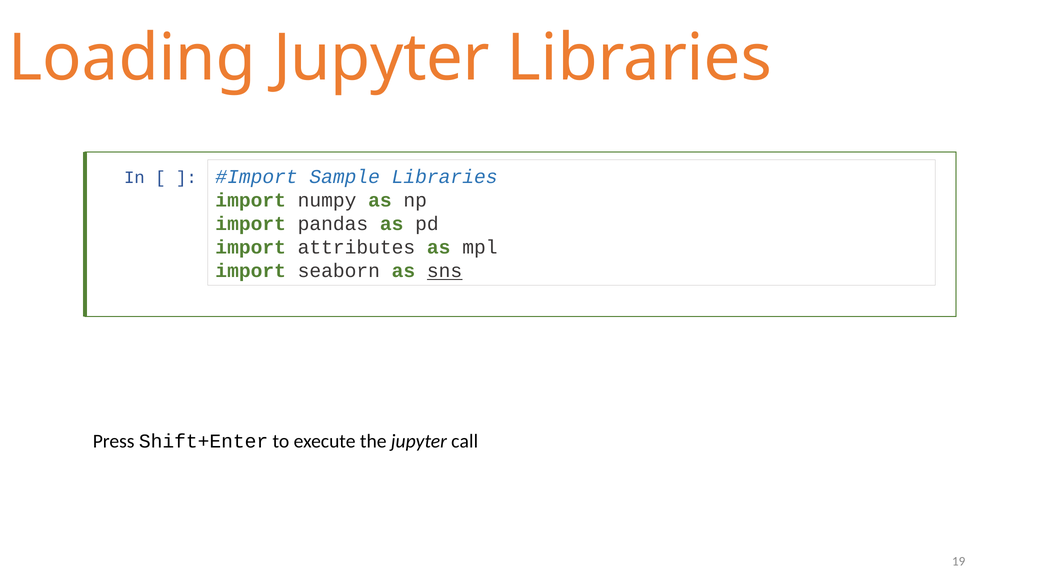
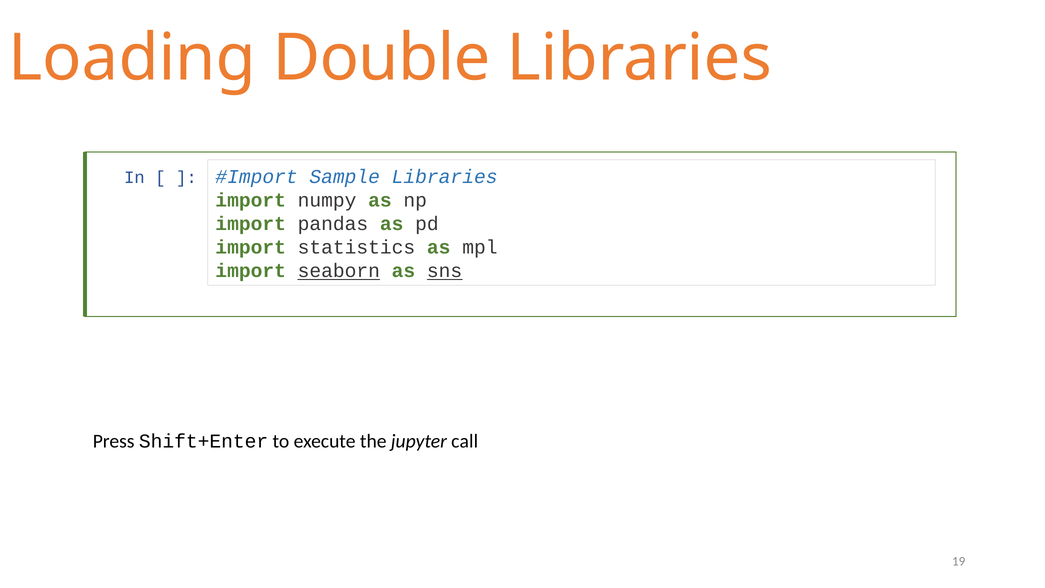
Loading Jupyter: Jupyter -> Double
attributes: attributes -> statistics
seaborn underline: none -> present
